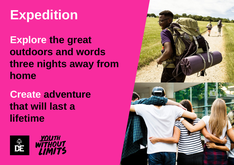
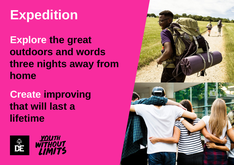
adventure: adventure -> improving
